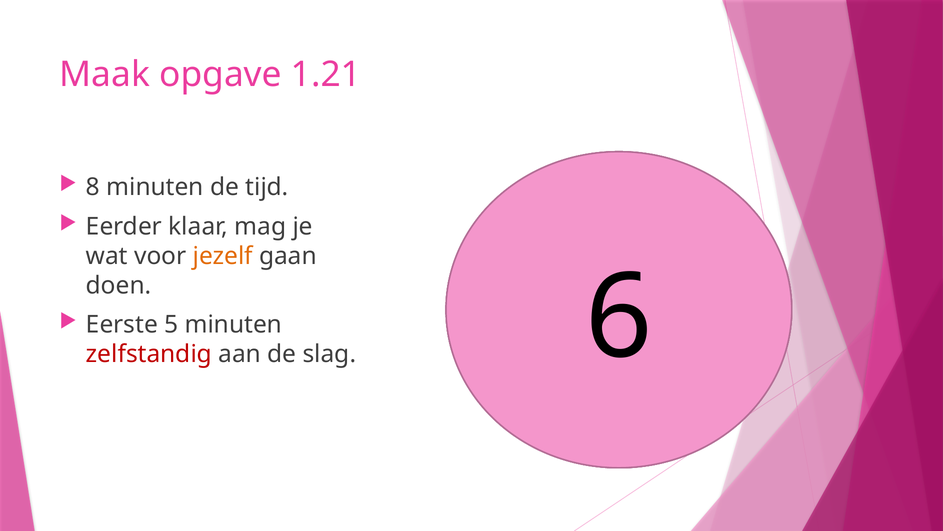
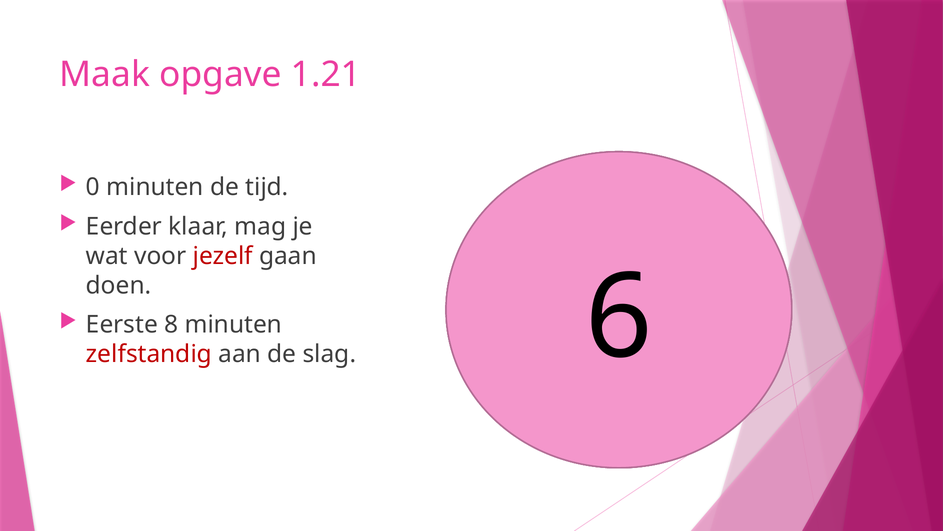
8: 8 -> 0
jezelf colour: orange -> red
5: 5 -> 8
